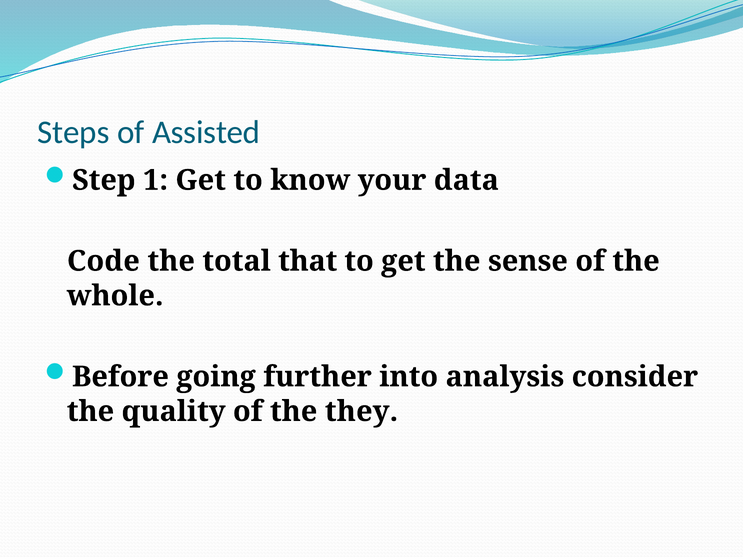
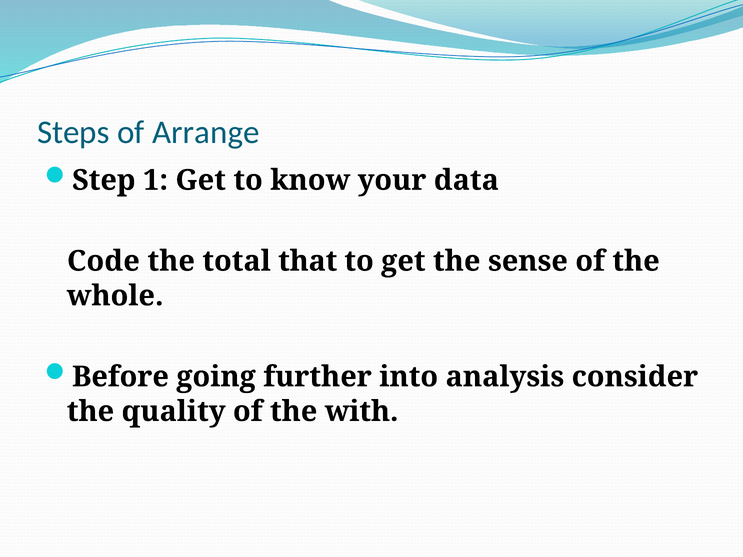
Assisted: Assisted -> Arrange
they: they -> with
